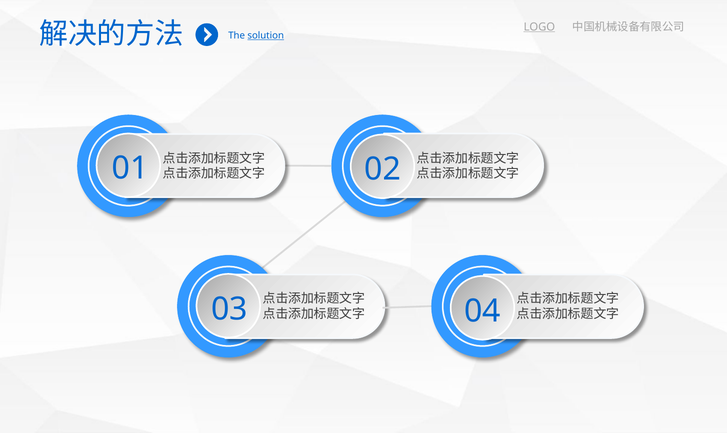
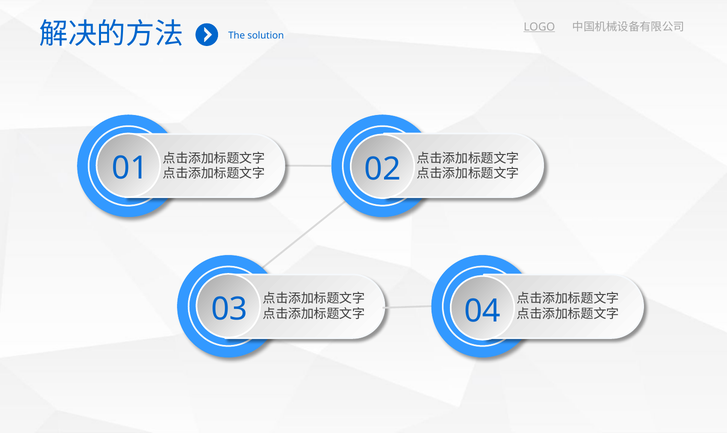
solution underline: present -> none
